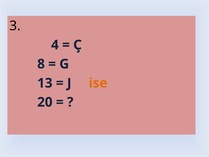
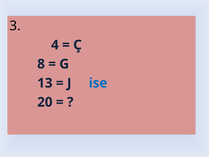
ise colour: orange -> blue
